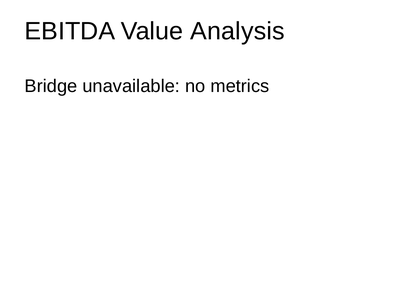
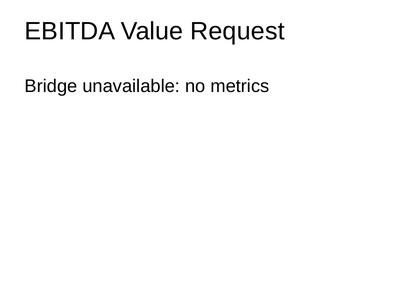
Analysis: Analysis -> Request
